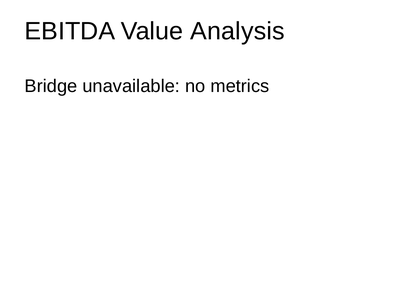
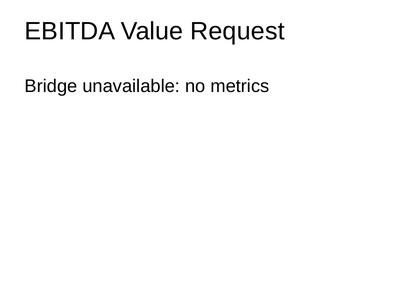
Analysis: Analysis -> Request
